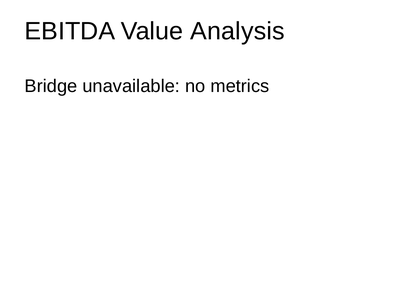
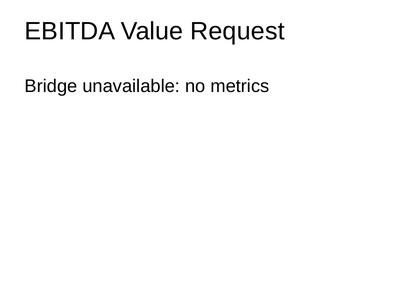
Analysis: Analysis -> Request
